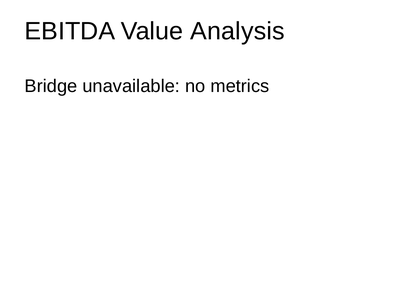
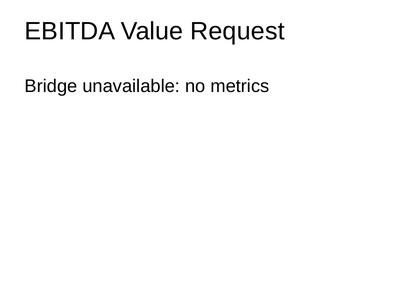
Analysis: Analysis -> Request
